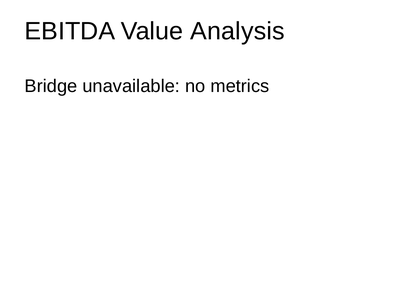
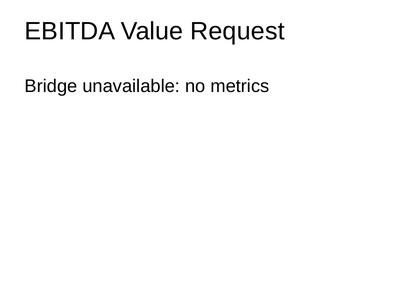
Analysis: Analysis -> Request
